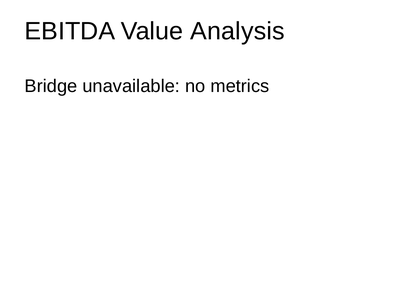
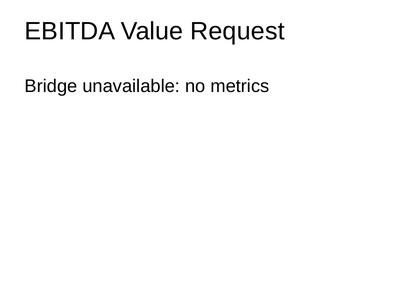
Analysis: Analysis -> Request
